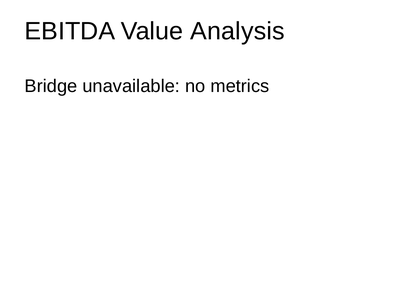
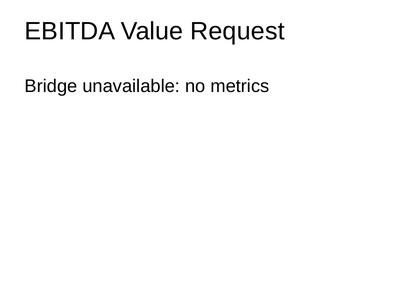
Analysis: Analysis -> Request
